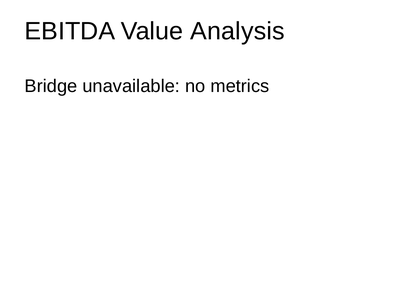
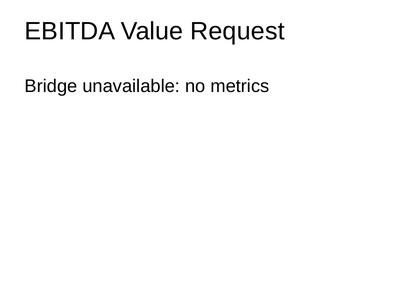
Analysis: Analysis -> Request
